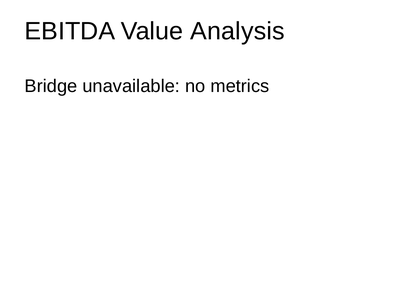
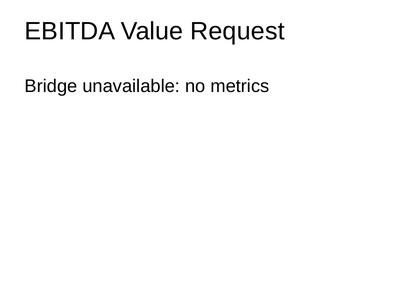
Analysis: Analysis -> Request
